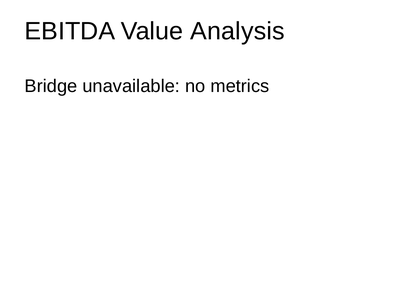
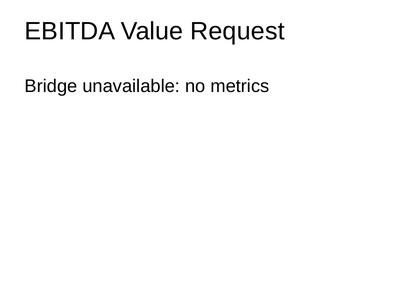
Analysis: Analysis -> Request
